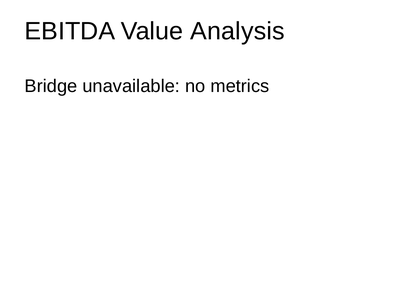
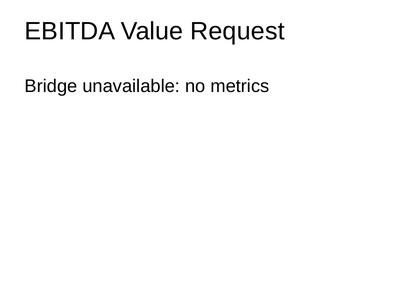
Analysis: Analysis -> Request
